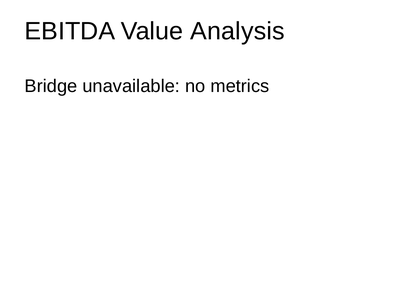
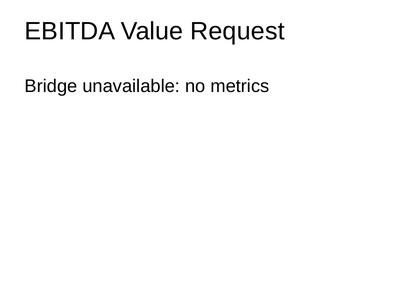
Analysis: Analysis -> Request
